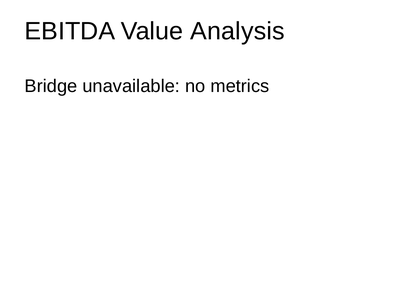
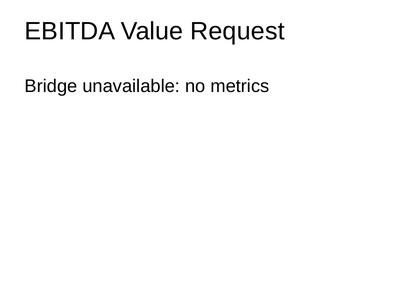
Analysis: Analysis -> Request
